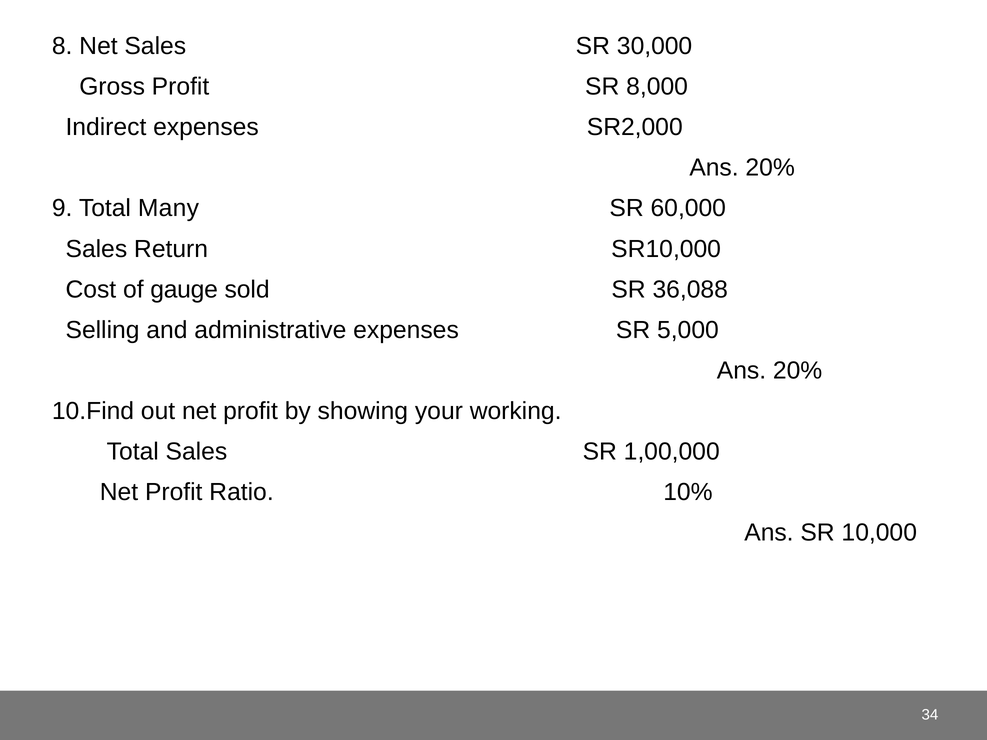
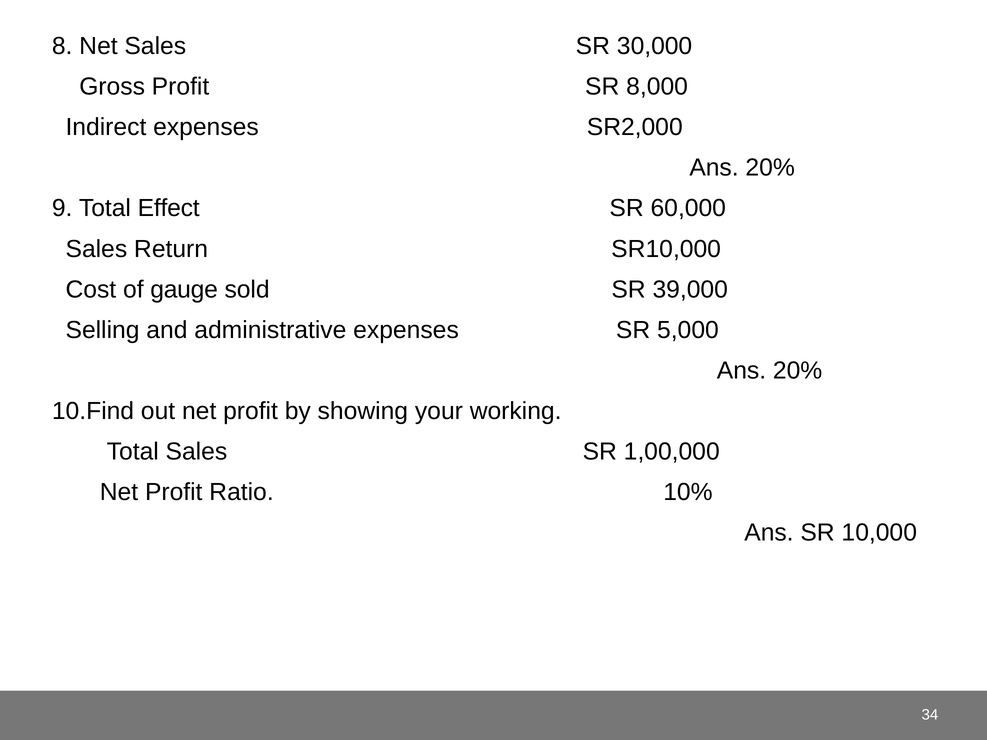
Many: Many -> Effect
36,088: 36,088 -> 39,000
